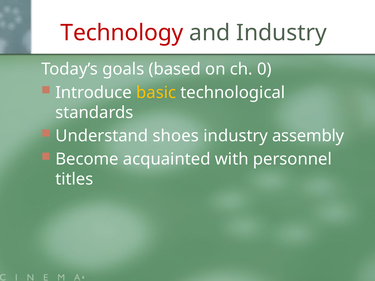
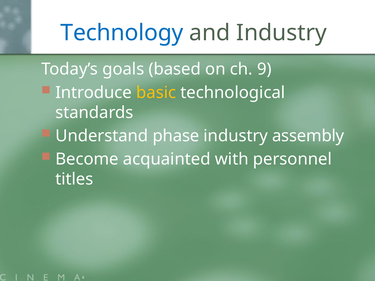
Technology colour: red -> blue
0: 0 -> 9
shoes: shoes -> phase
